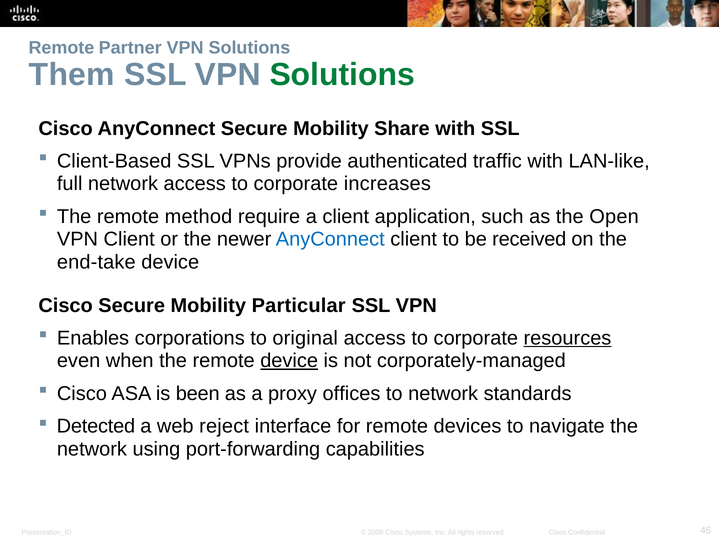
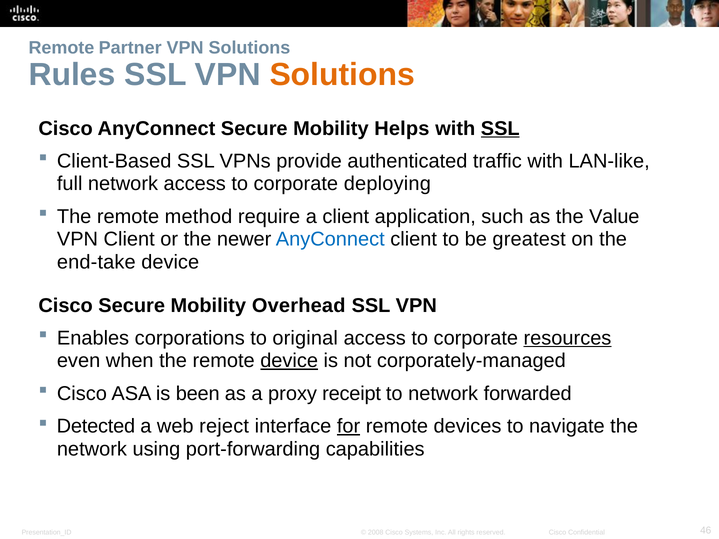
Them: Them -> Rules
Solutions at (342, 75) colour: green -> orange
Share: Share -> Helps
SSL at (500, 129) underline: none -> present
increases: increases -> deploying
Open: Open -> Value
received: received -> greatest
Particular: Particular -> Overhead
offices: offices -> receipt
standards: standards -> forwarded
for underline: none -> present
